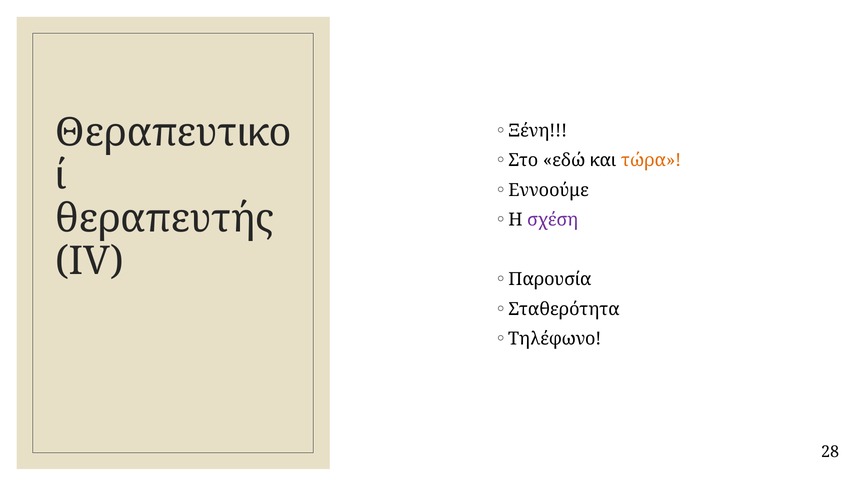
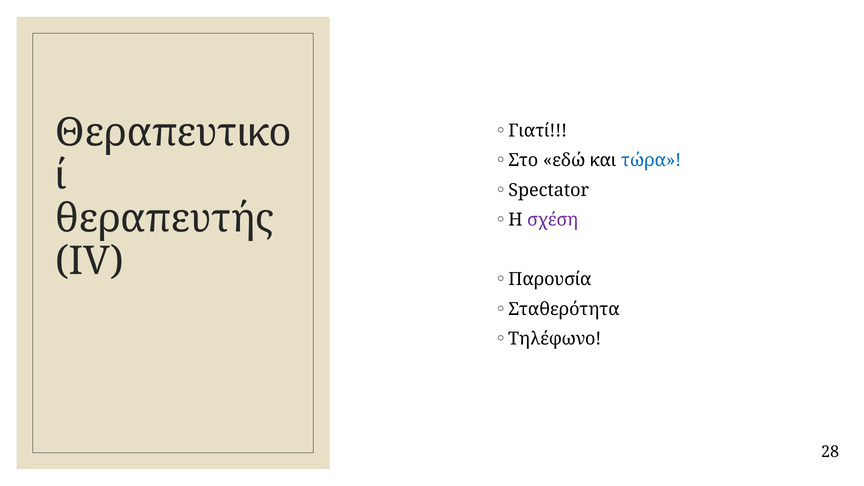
Ξένη: Ξένη -> Γιατί
τώρα colour: orange -> blue
Εννοούμε: Εννοούμε -> Spectator
